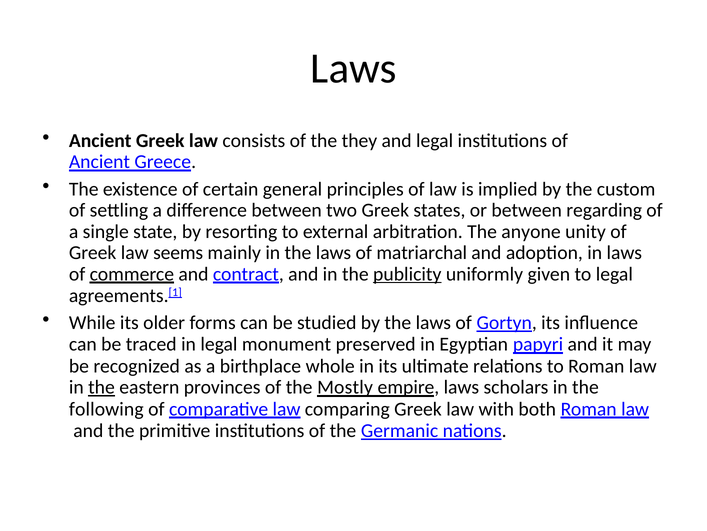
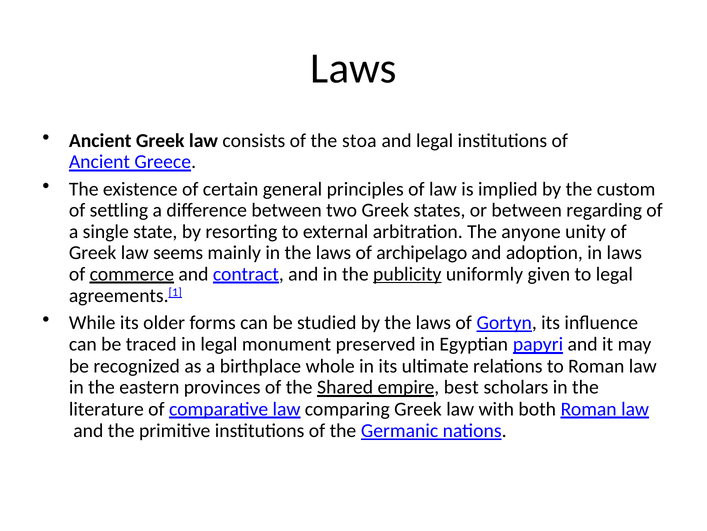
they: they -> stoa
matriarchal: matriarchal -> archipelago
the at (101, 387) underline: present -> none
Mostly: Mostly -> Shared
empire laws: laws -> best
following: following -> literature
